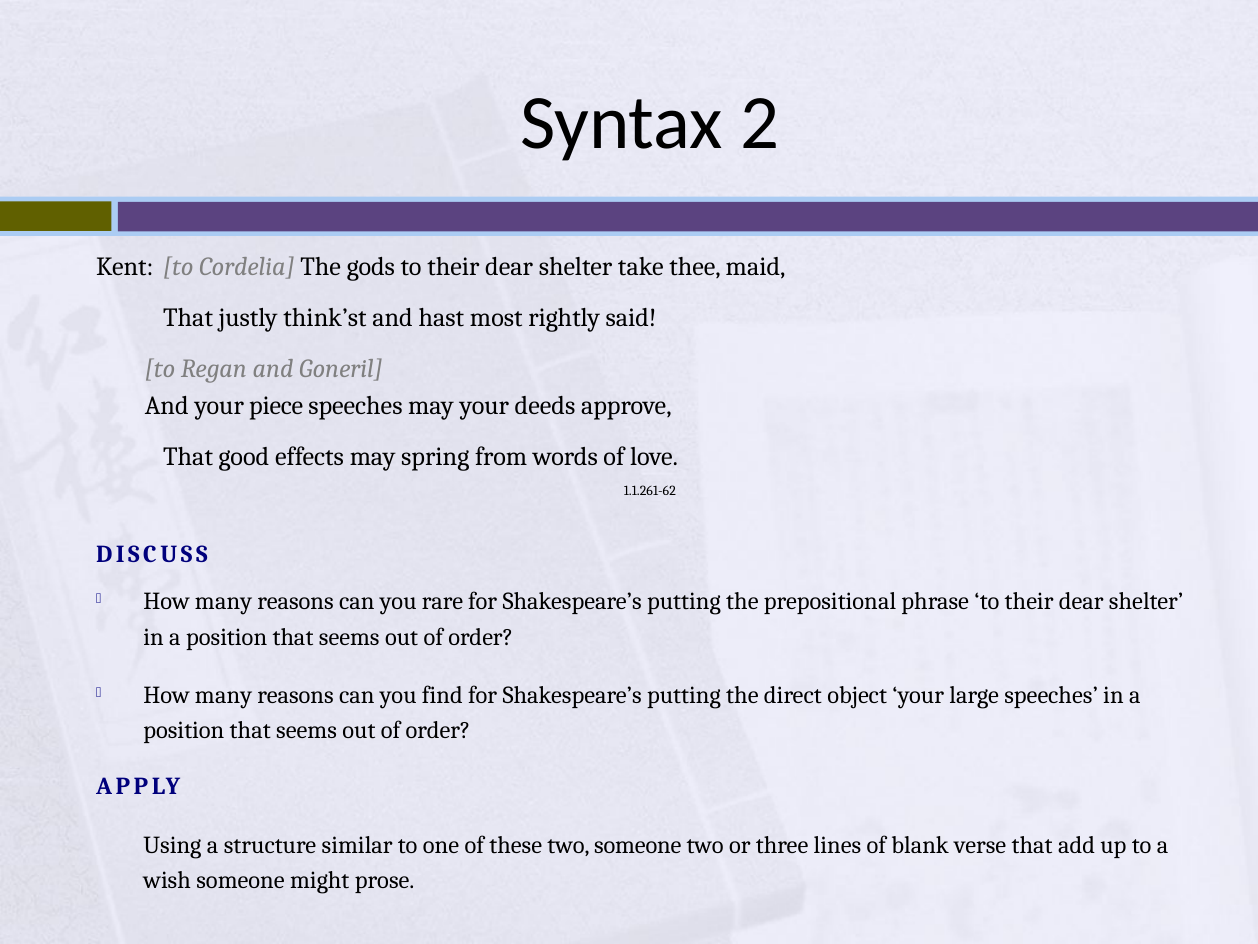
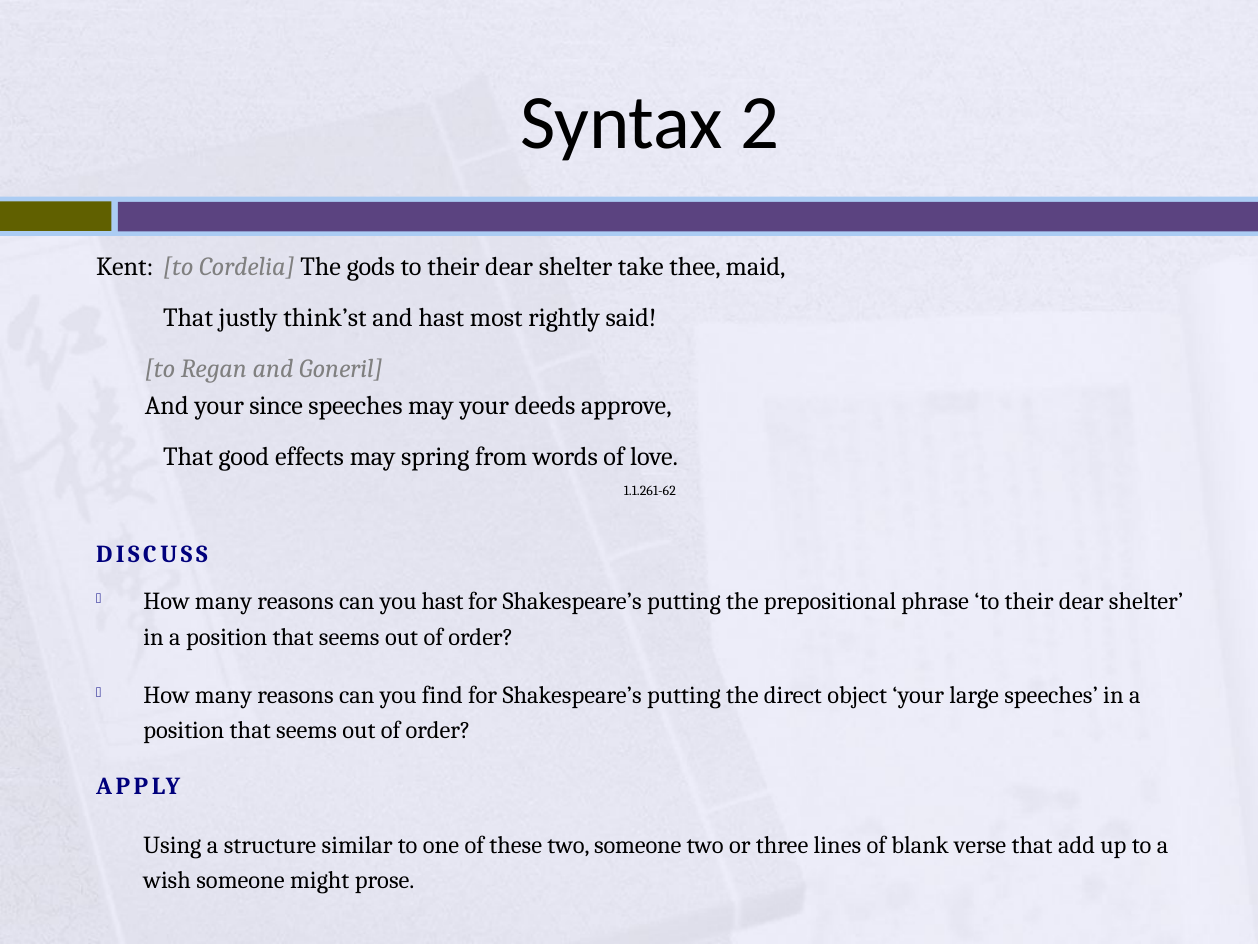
piece: piece -> since
you rare: rare -> hast
